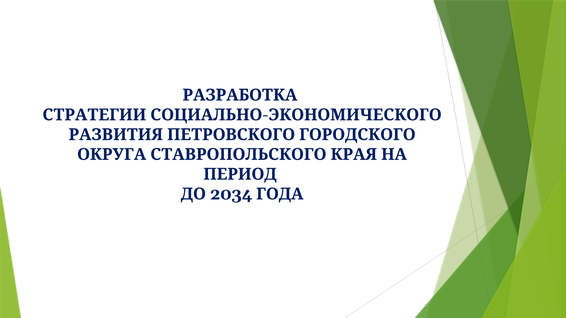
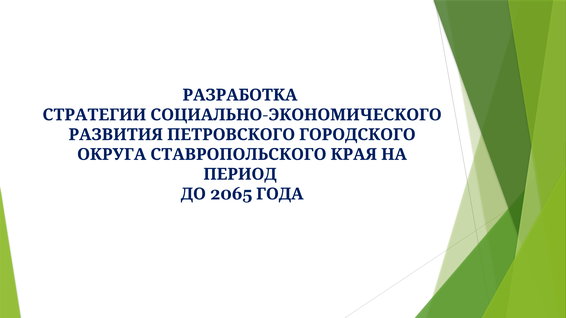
2034: 2034 -> 2065
